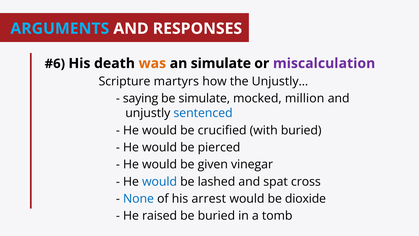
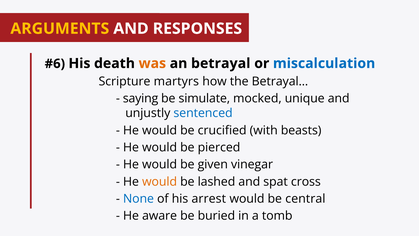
ARGUMENTS colour: light blue -> yellow
an simulate: simulate -> betrayal
miscalculation colour: purple -> blue
Unjustly…: Unjustly… -> Betrayal…
million: million -> unique
with buried: buried -> beasts
would at (160, 182) colour: blue -> orange
dioxide: dioxide -> central
raised: raised -> aware
